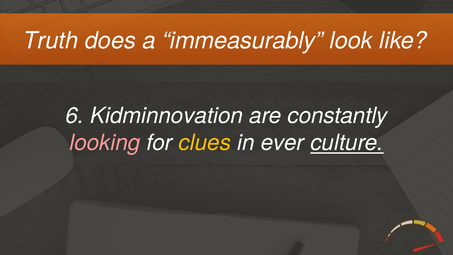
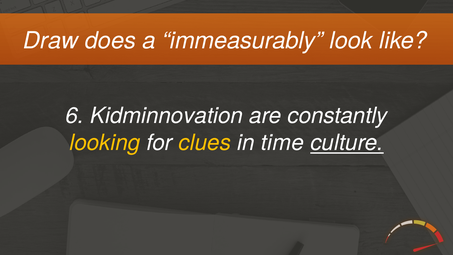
Truth: Truth -> Draw
looking colour: pink -> yellow
ever: ever -> time
